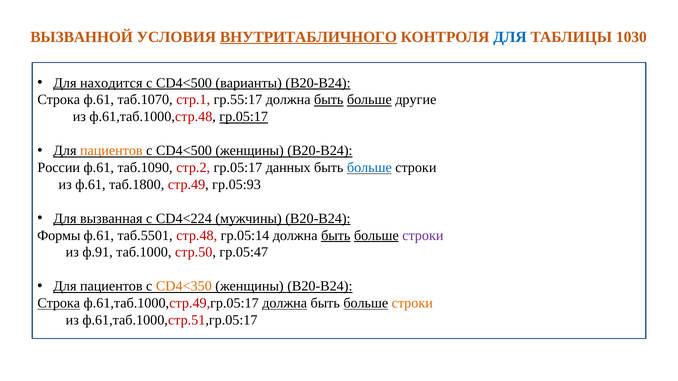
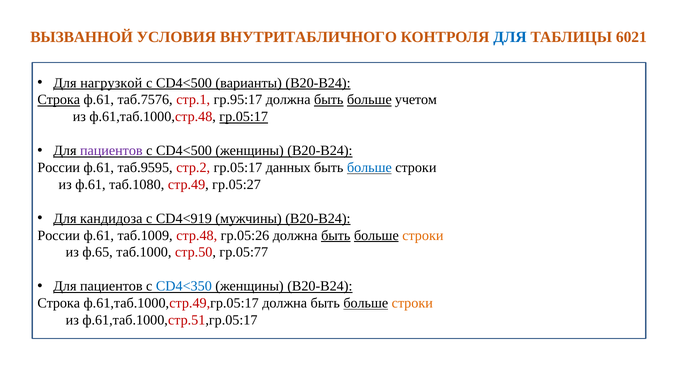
ВНУТРИТАБЛИЧНОГО underline: present -> none
1030: 1030 -> 6021
находится: находится -> нагрузкой
Строка at (59, 100) underline: none -> present
таб.1070: таб.1070 -> таб.7576
гр.55:17: гр.55:17 -> гр.95:17
другие: другие -> учетом
пациентов at (111, 151) colour: orange -> purple
таб.1090: таб.1090 -> таб.9595
таб.1800: таб.1800 -> таб.1080
гр.05:93: гр.05:93 -> гр.05:27
вызванная: вызванная -> кандидоза
CD4<224: CD4<224 -> CD4<919
Формы at (59, 236): Формы -> России
таб.5501: таб.5501 -> таб.1009
гр.05:14: гр.05:14 -> гр.05:26
строки at (423, 236) colour: purple -> orange
ф.91: ф.91 -> ф.65
гр.05:47: гр.05:47 -> гр.05:77
CD4<350 colour: orange -> blue
Строка at (59, 303) underline: present -> none
должна at (285, 303) underline: present -> none
